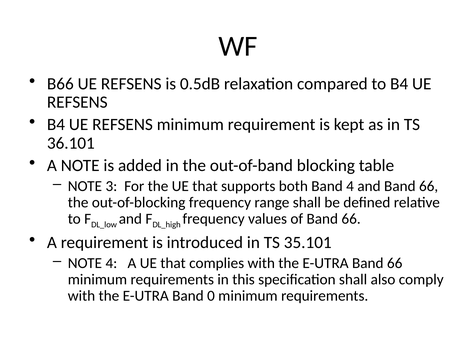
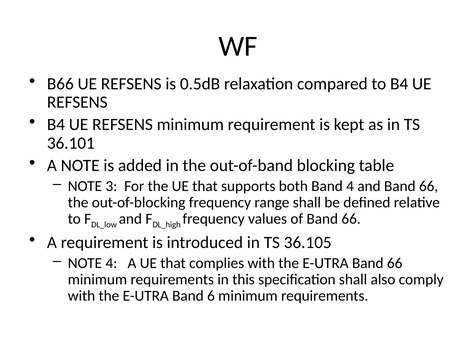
35.101: 35.101 -> 36.105
0: 0 -> 6
